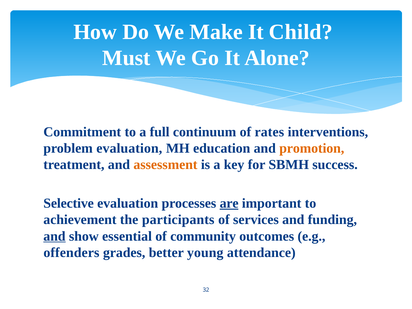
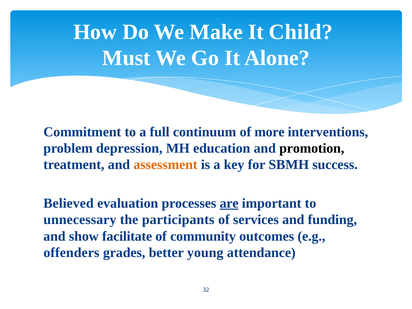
rates: rates -> more
problem evaluation: evaluation -> depression
promotion colour: orange -> black
Selective: Selective -> Believed
achievement: achievement -> unnecessary
and at (54, 236) underline: present -> none
essential: essential -> facilitate
